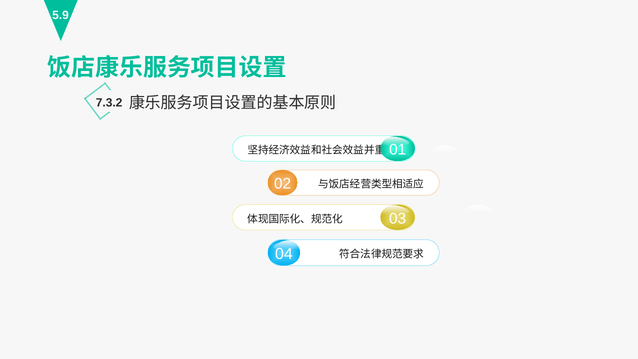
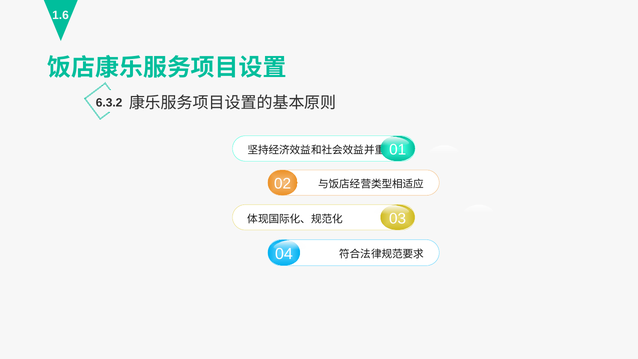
5.9: 5.9 -> 1.6
7.3.2: 7.3.2 -> 6.3.2
